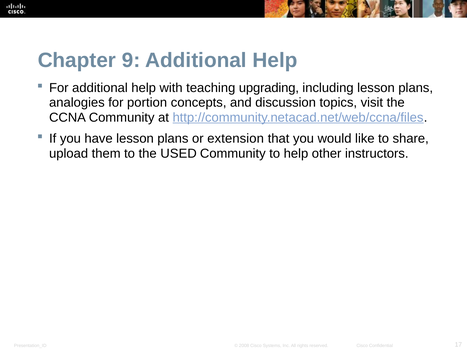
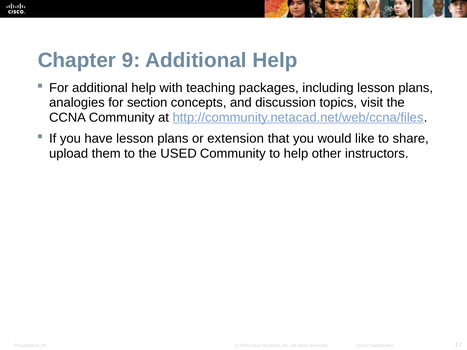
upgrading: upgrading -> packages
portion: portion -> section
